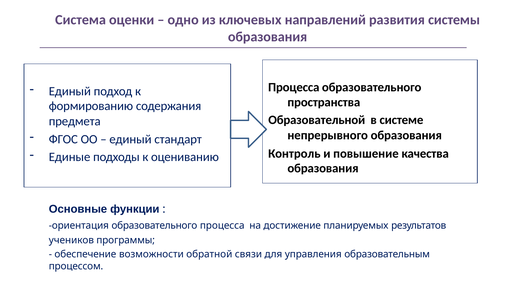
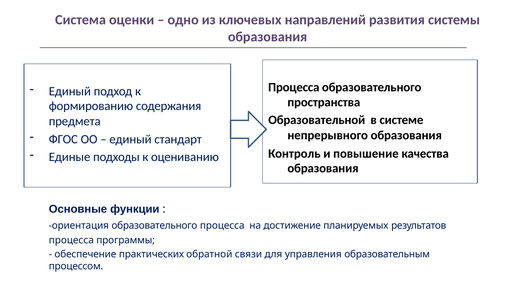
учеников at (71, 240): учеников -> процесса
возможности: возможности -> практических
